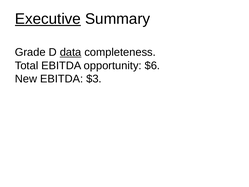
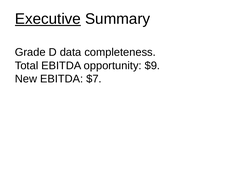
data underline: present -> none
$6: $6 -> $9
$3: $3 -> $7
